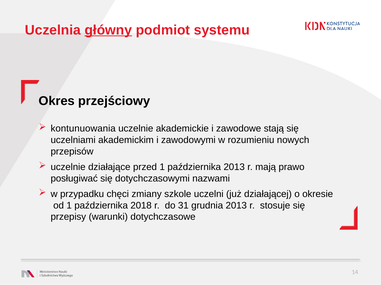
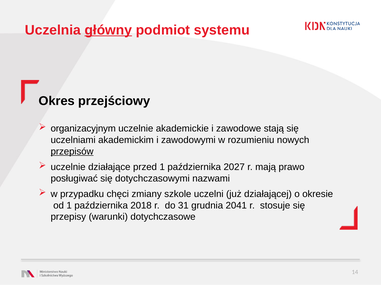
kontunuowania: kontunuowania -> organizacyjnym
przepisów underline: none -> present
października 2013: 2013 -> 2027
grudnia 2013: 2013 -> 2041
